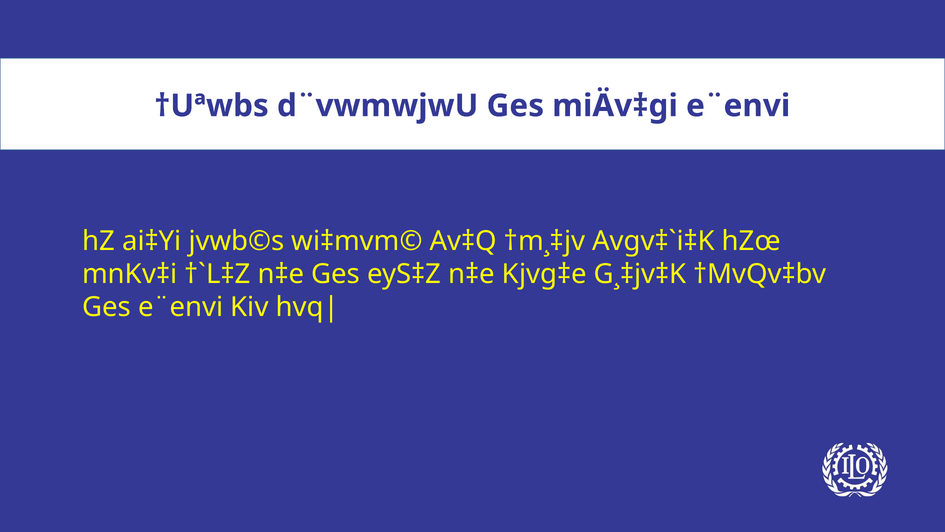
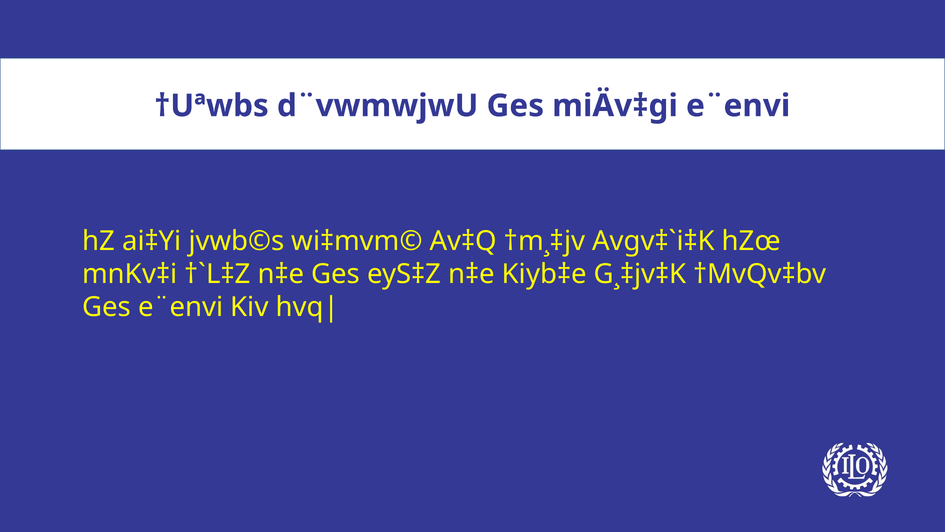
Kjvg‡e: Kjvg‡e -> Kiyb‡e
